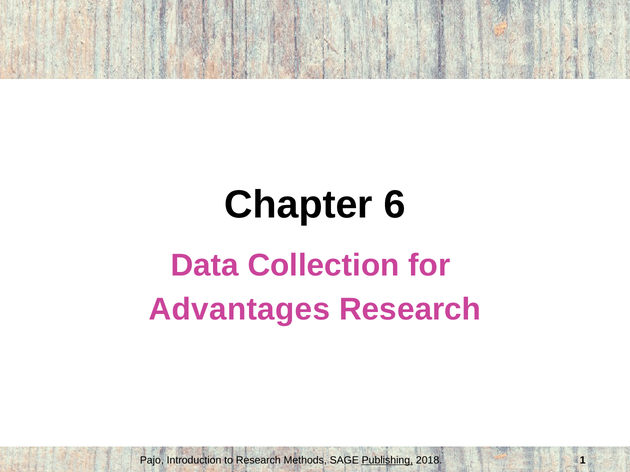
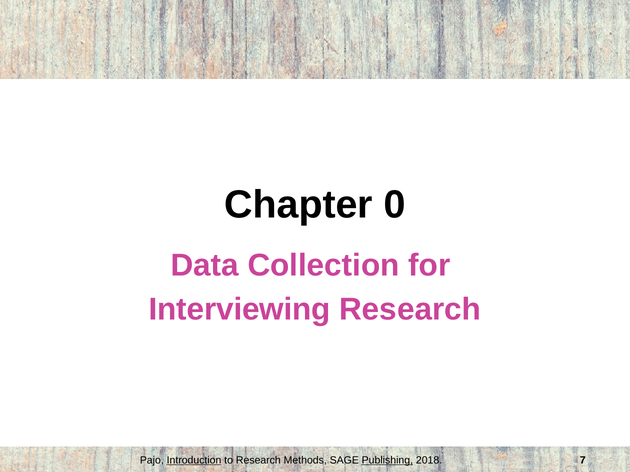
6: 6 -> 0
Advantages: Advantages -> Interviewing
Introduction underline: none -> present
1: 1 -> 7
